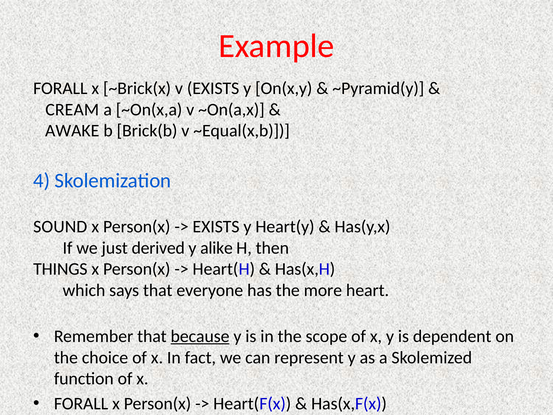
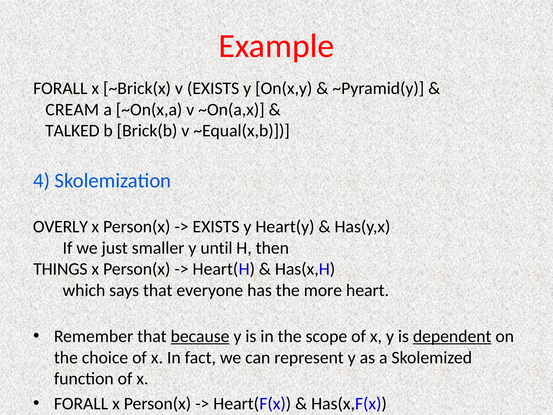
AWAKE: AWAKE -> TALKED
SOUND: SOUND -> OVERLY
derived: derived -> smaller
alike: alike -> until
dependent underline: none -> present
